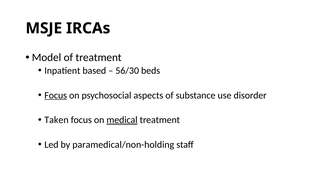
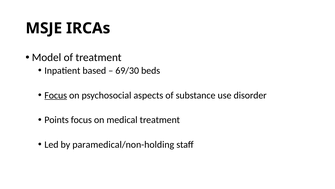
56/30: 56/30 -> 69/30
Taken: Taken -> Points
medical underline: present -> none
